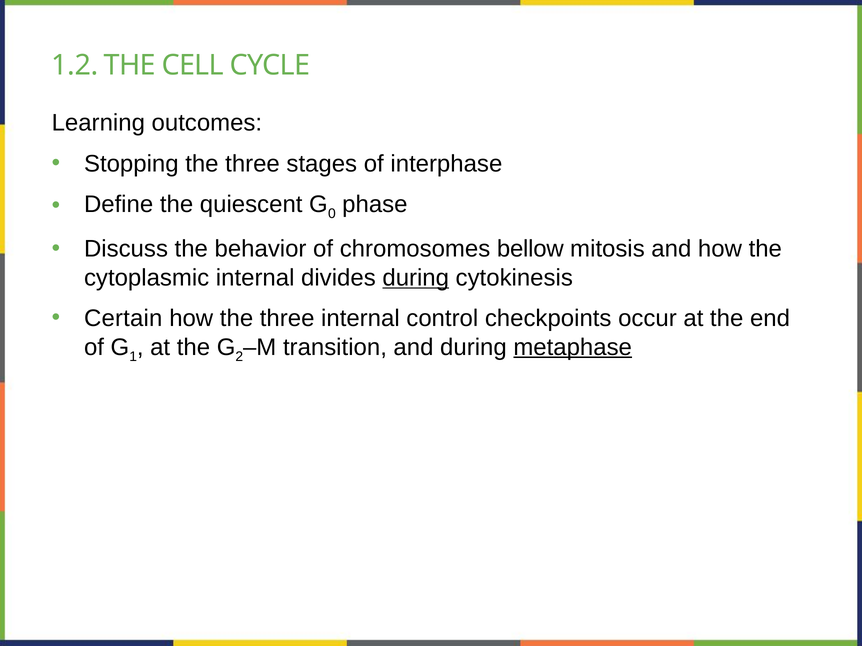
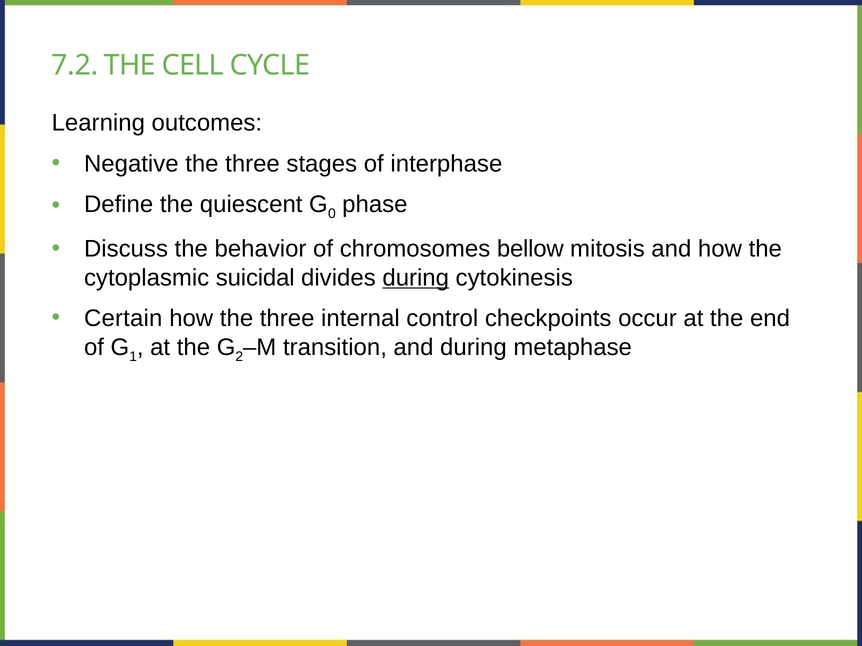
1.2: 1.2 -> 7.2
Stopping: Stopping -> Negative
cytoplasmic internal: internal -> suicidal
metaphase underline: present -> none
